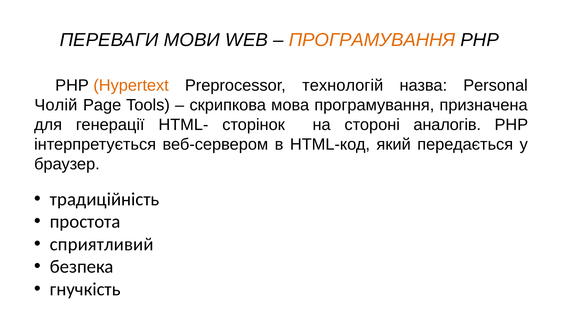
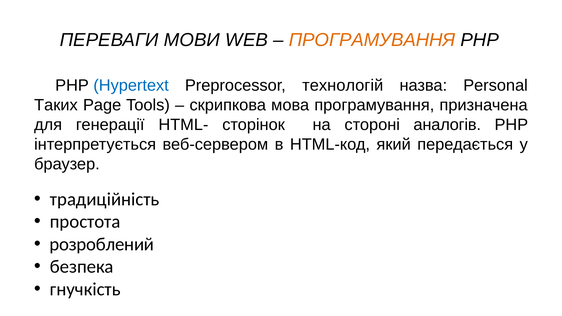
Hypertext colour: orange -> blue
Чолій: Чолій -> Таких
сприятливий: сприятливий -> розроблений
